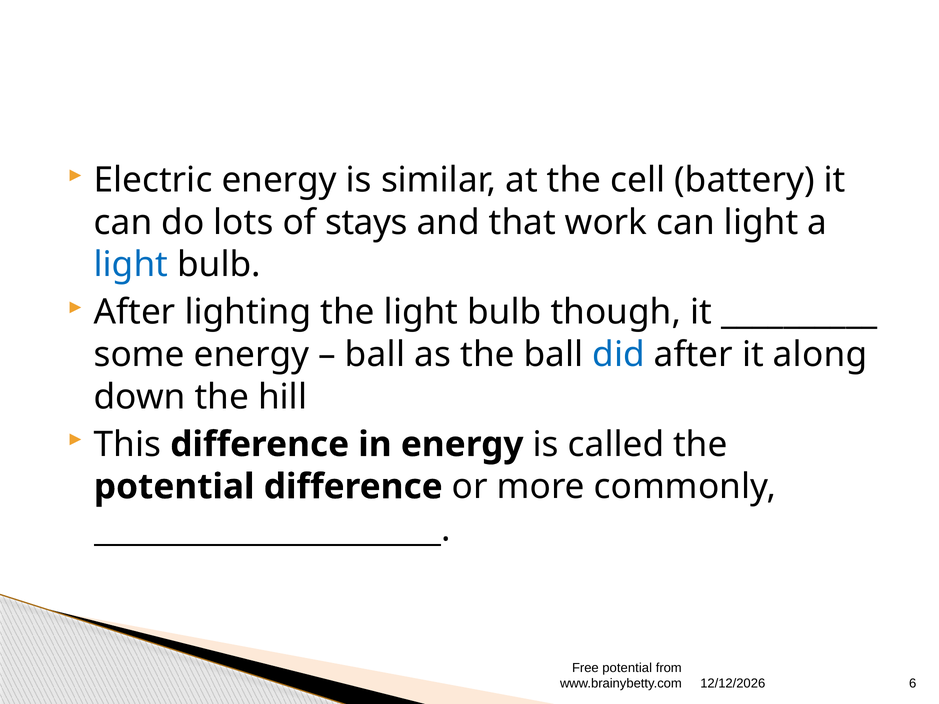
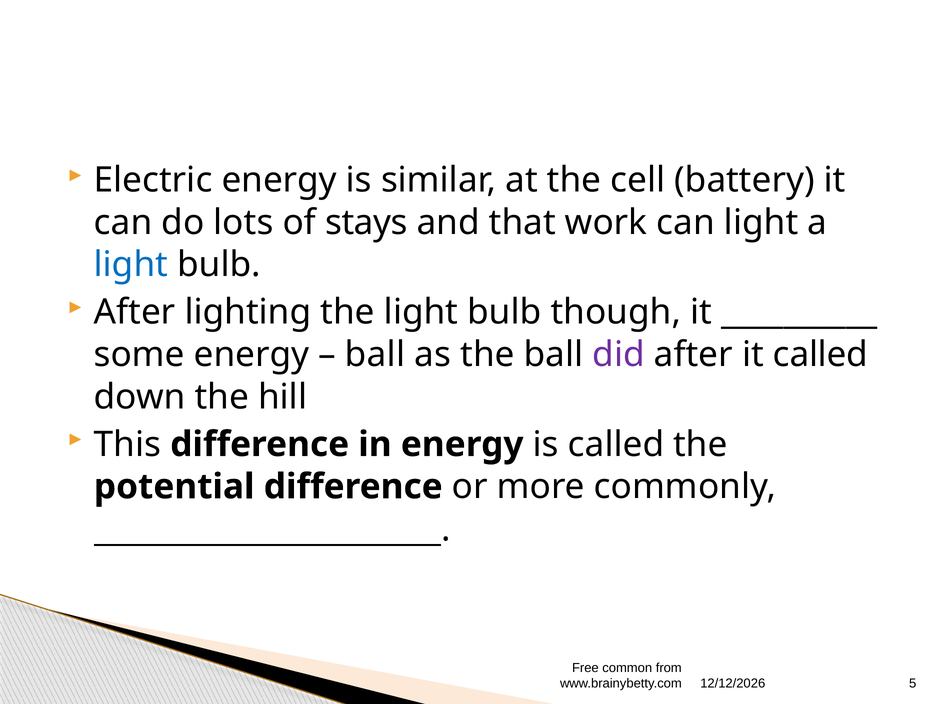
did colour: blue -> purple
it along: along -> called
Free potential: potential -> common
6: 6 -> 5
